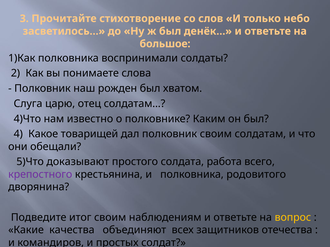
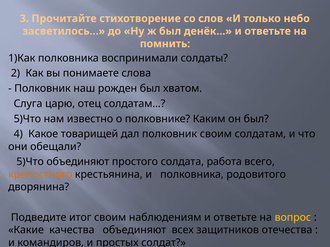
большое: большое -> помнить
4)Что at (27, 119): 4)Что -> 5)Что
5)Что доказывают: доказывают -> объединяют
крепостного colour: purple -> orange
